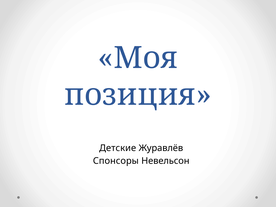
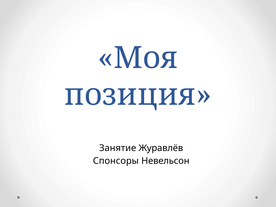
Детские: Детские -> Занятие
